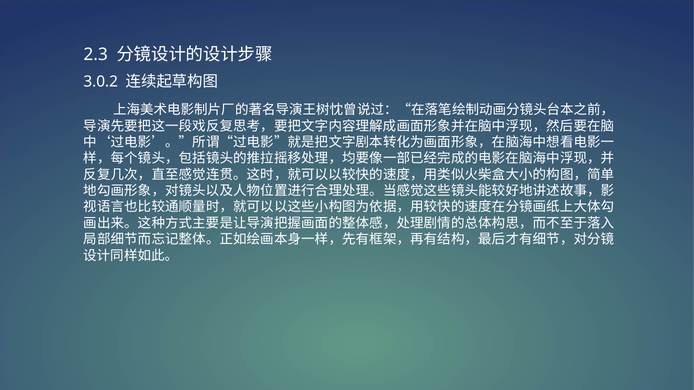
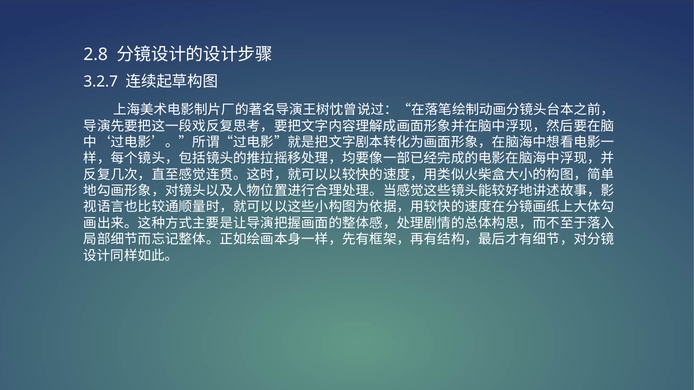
2.3: 2.3 -> 2.8
3.0.2: 3.0.2 -> 3.2.7
